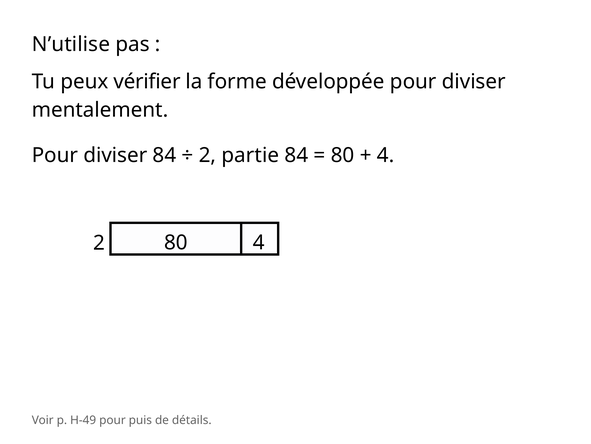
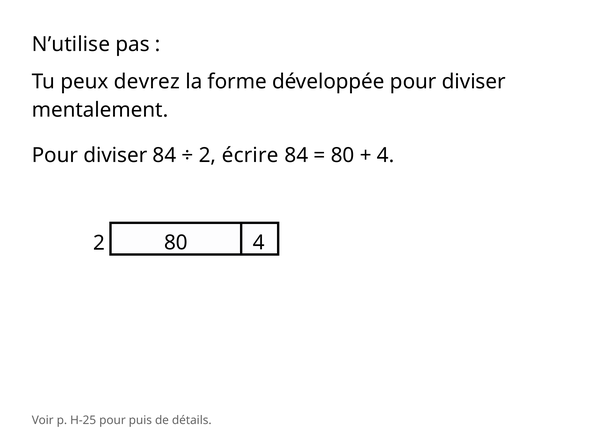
vérifier: vérifier -> devrez
partie: partie -> écrire
H-49: H-49 -> H-25
